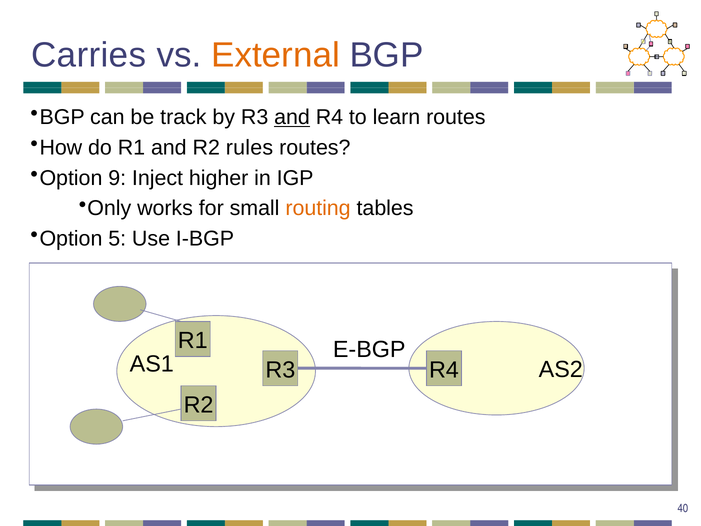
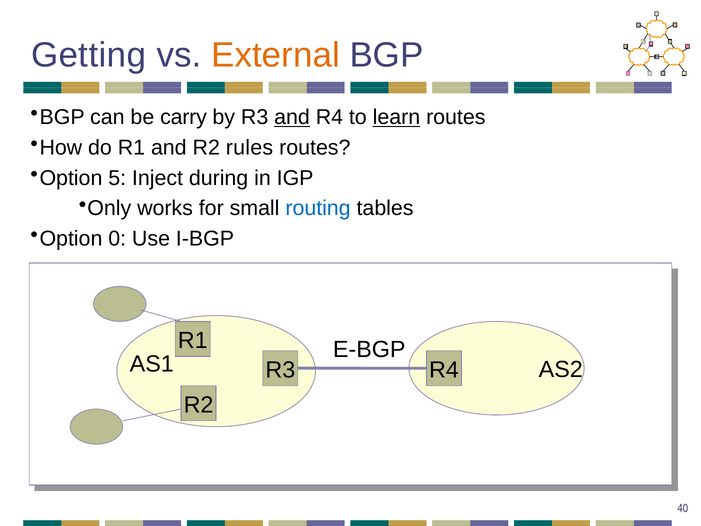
Carries: Carries -> Getting
track: track -> carry
learn underline: none -> present
9: 9 -> 5
higher: higher -> during
routing colour: orange -> blue
5: 5 -> 0
